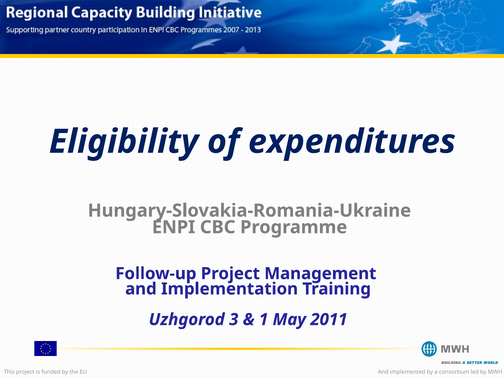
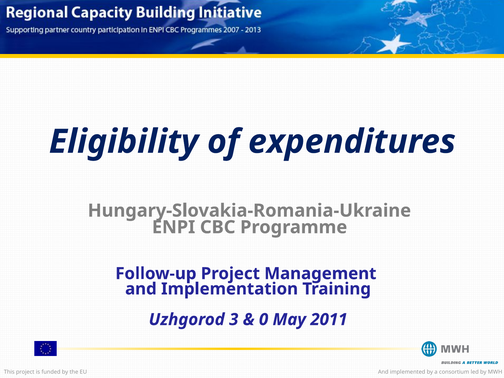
1: 1 -> 0
